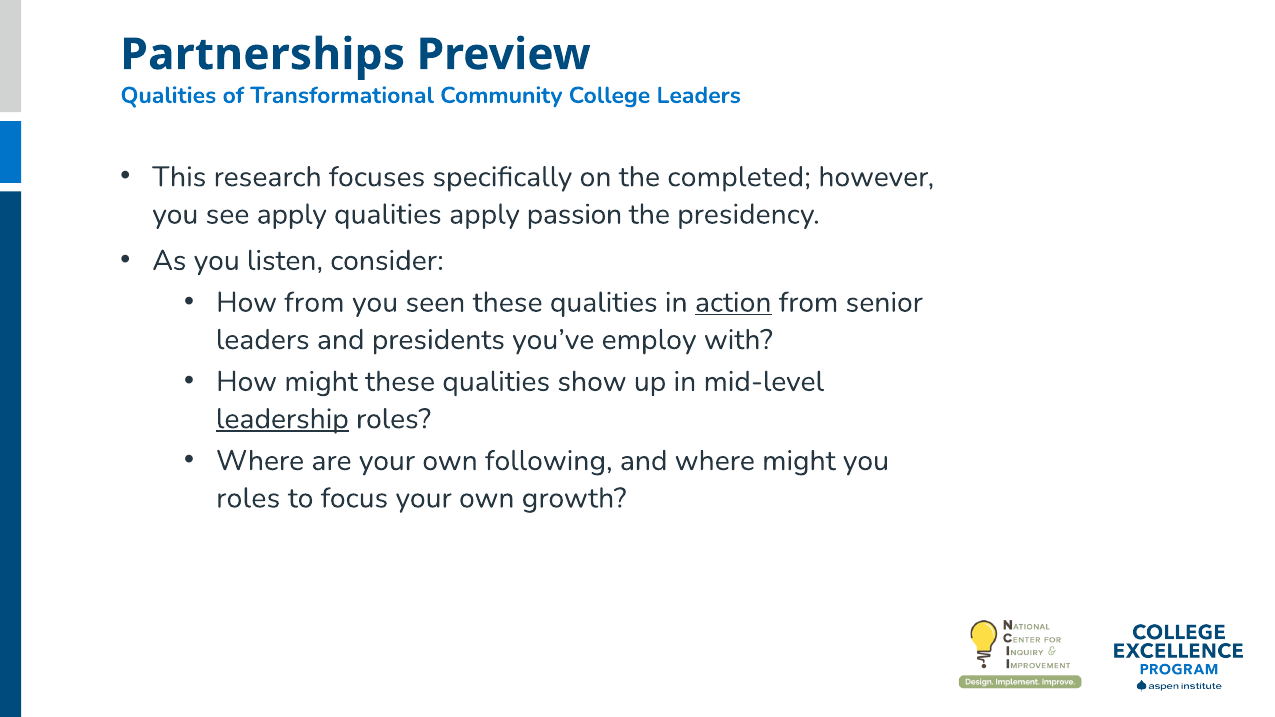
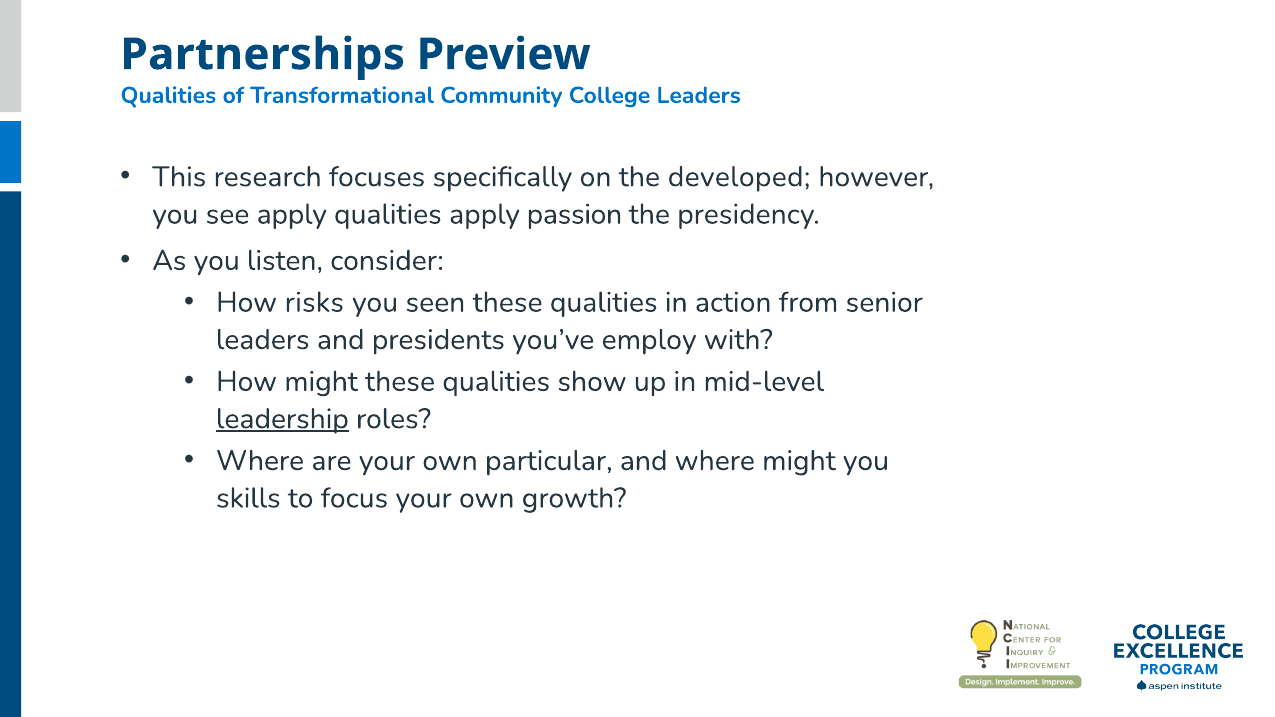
completed: completed -> developed
How from: from -> risks
action underline: present -> none
following: following -> particular
roles at (248, 498): roles -> skills
